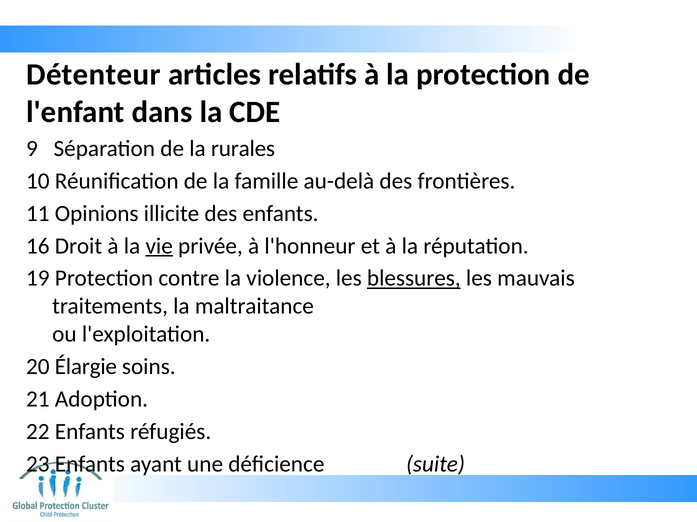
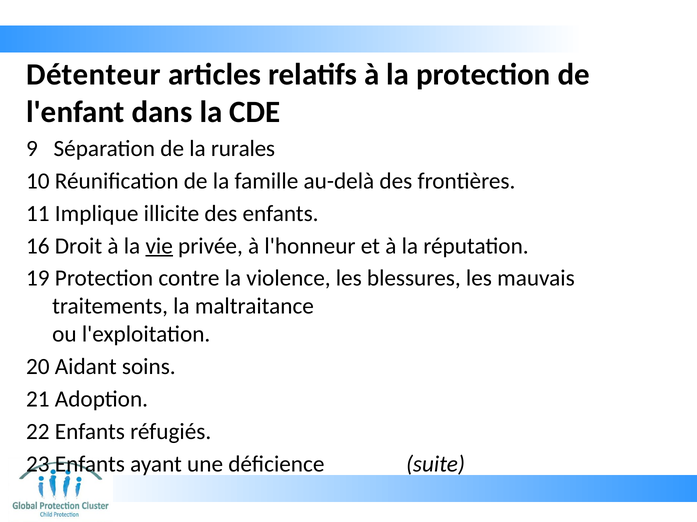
Opinions: Opinions -> Implique
blessures underline: present -> none
Élargie: Élargie -> Aidant
